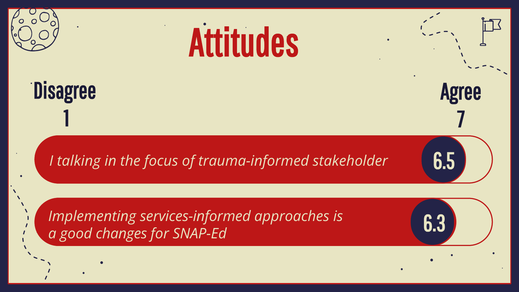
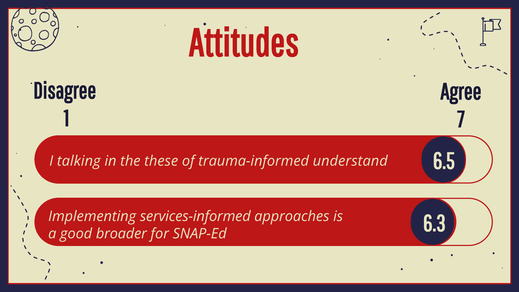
focus: focus -> these
stakeholder: stakeholder -> understand
changes: changes -> broader
